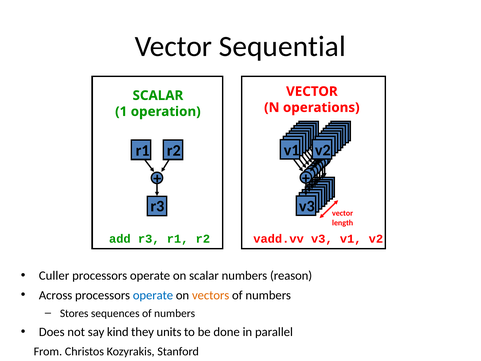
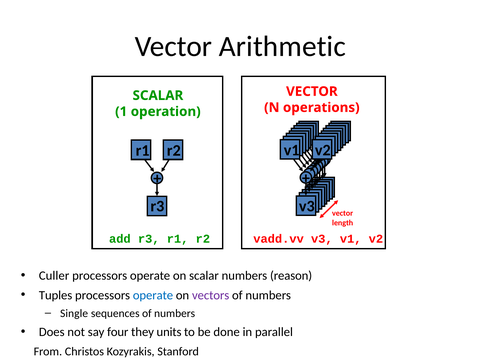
Sequential: Sequential -> Arithmetic
Across: Across -> Tuples
vectors colour: orange -> purple
Stores: Stores -> Single
kind: kind -> four
